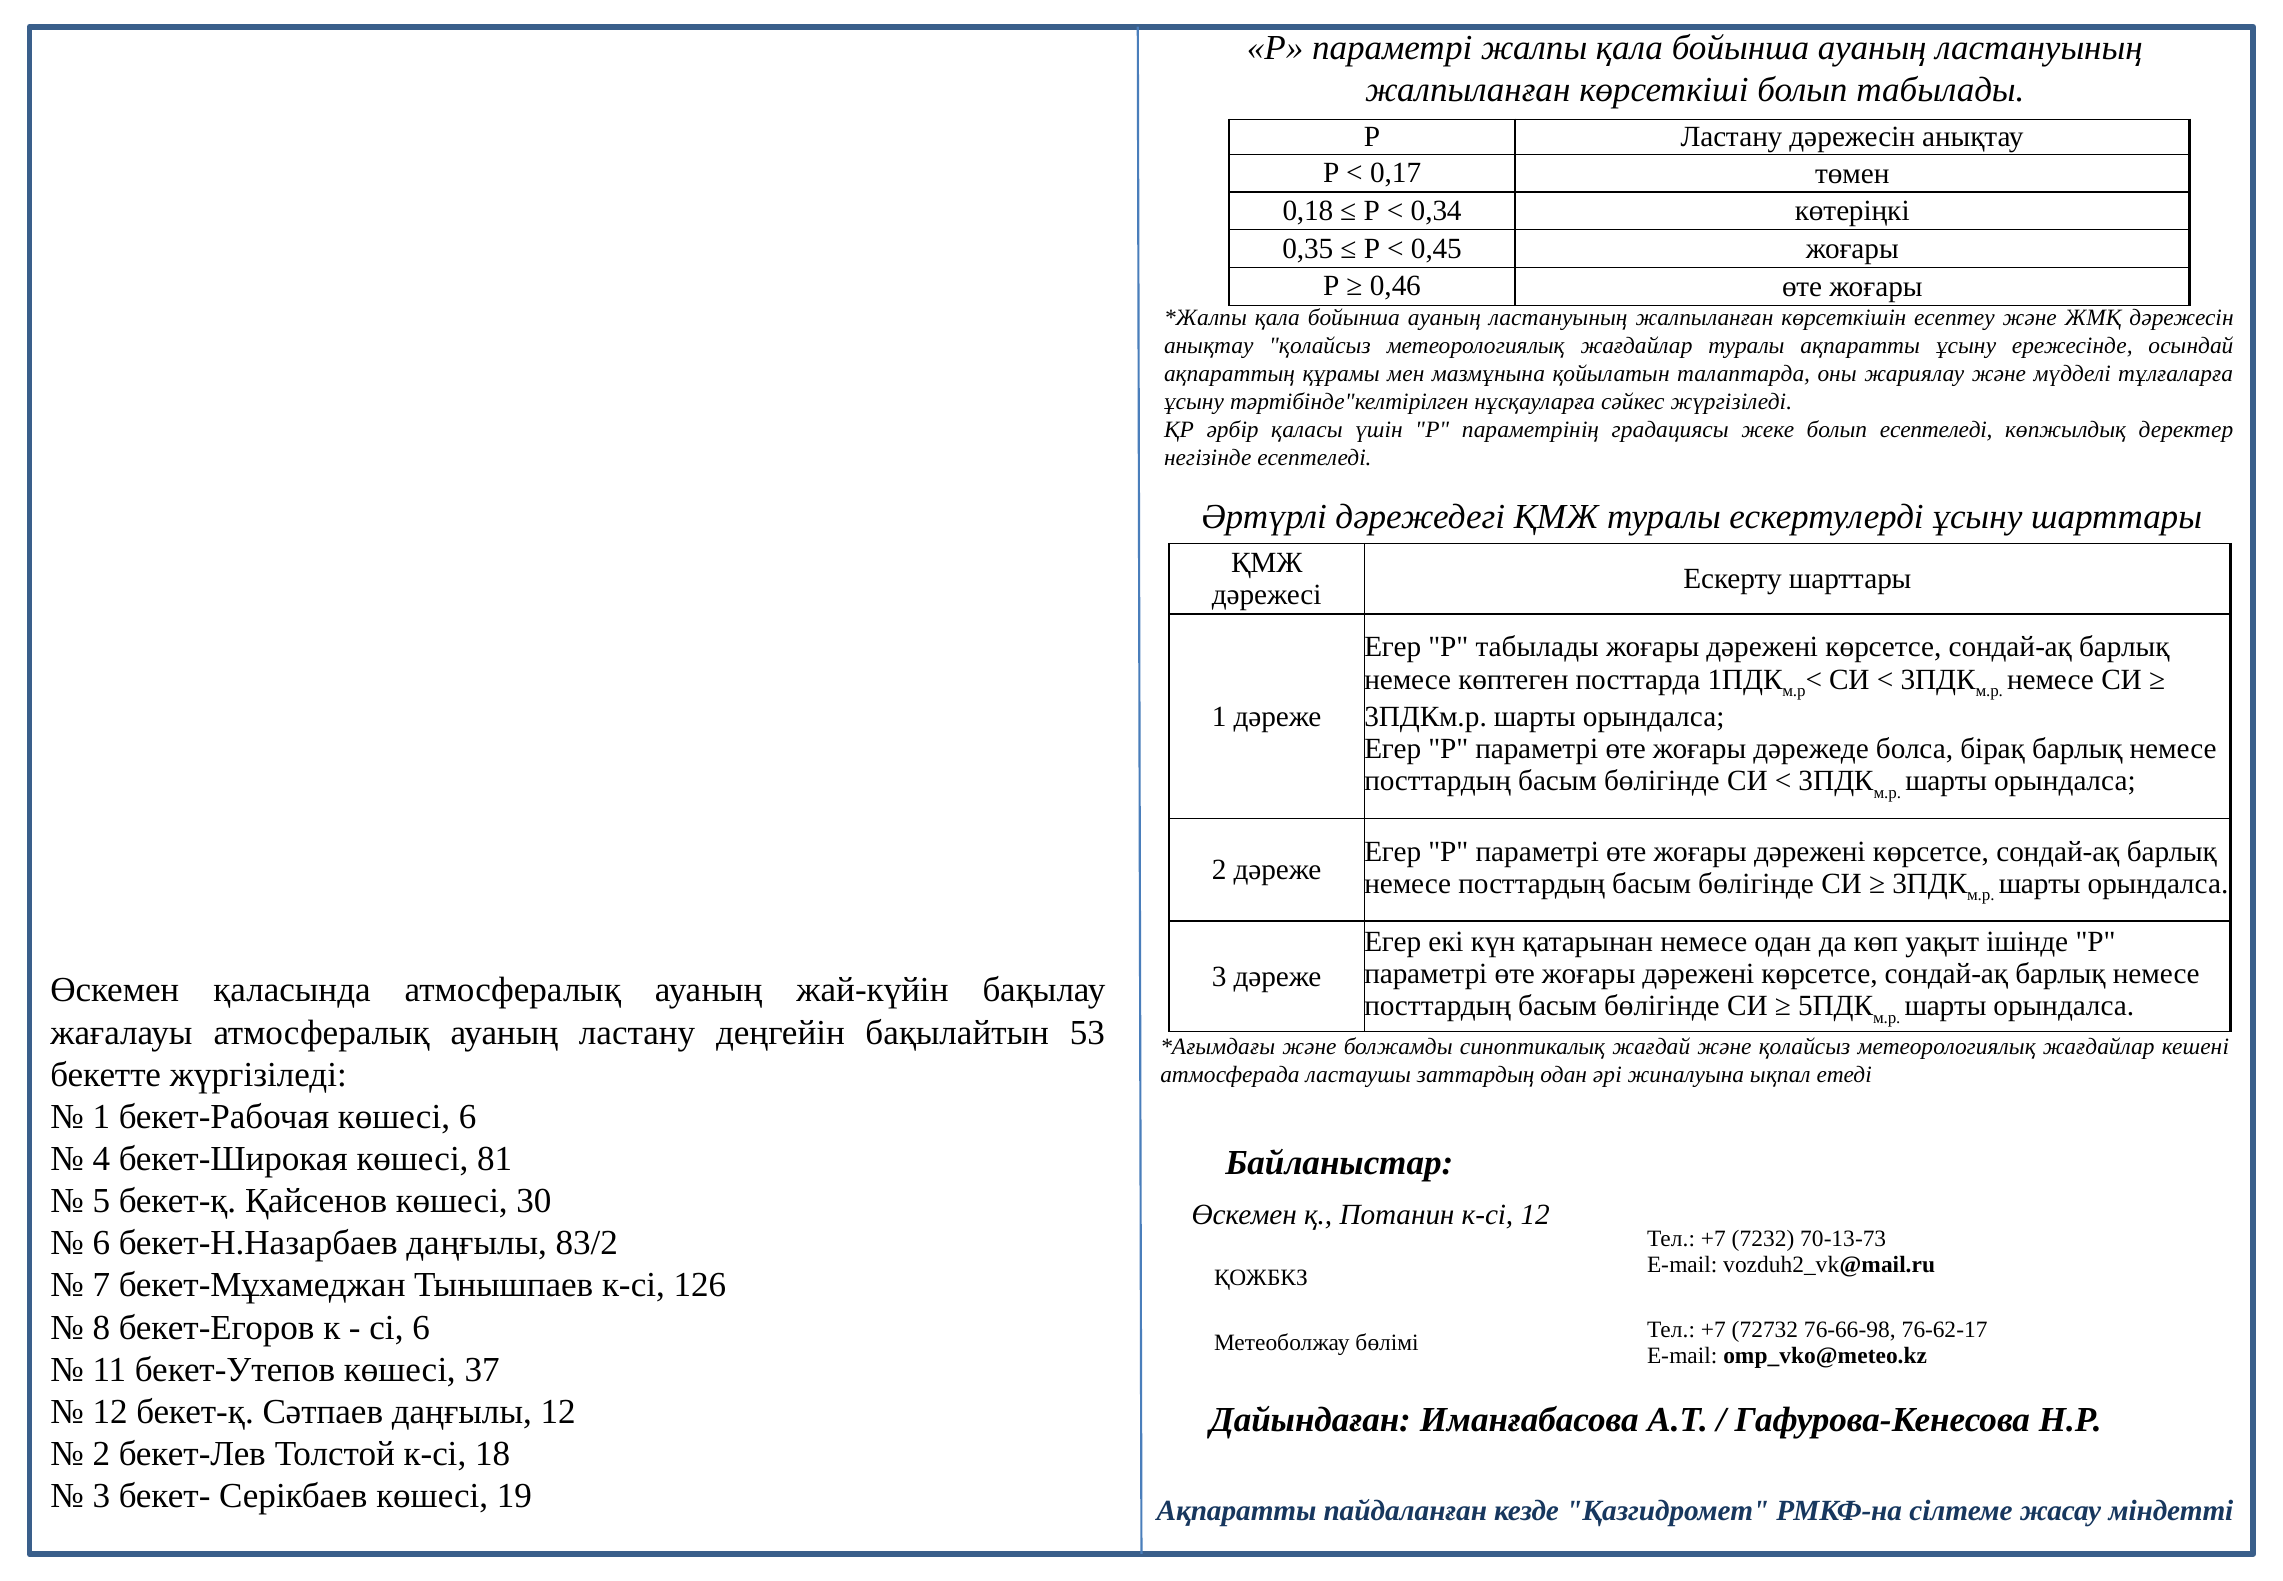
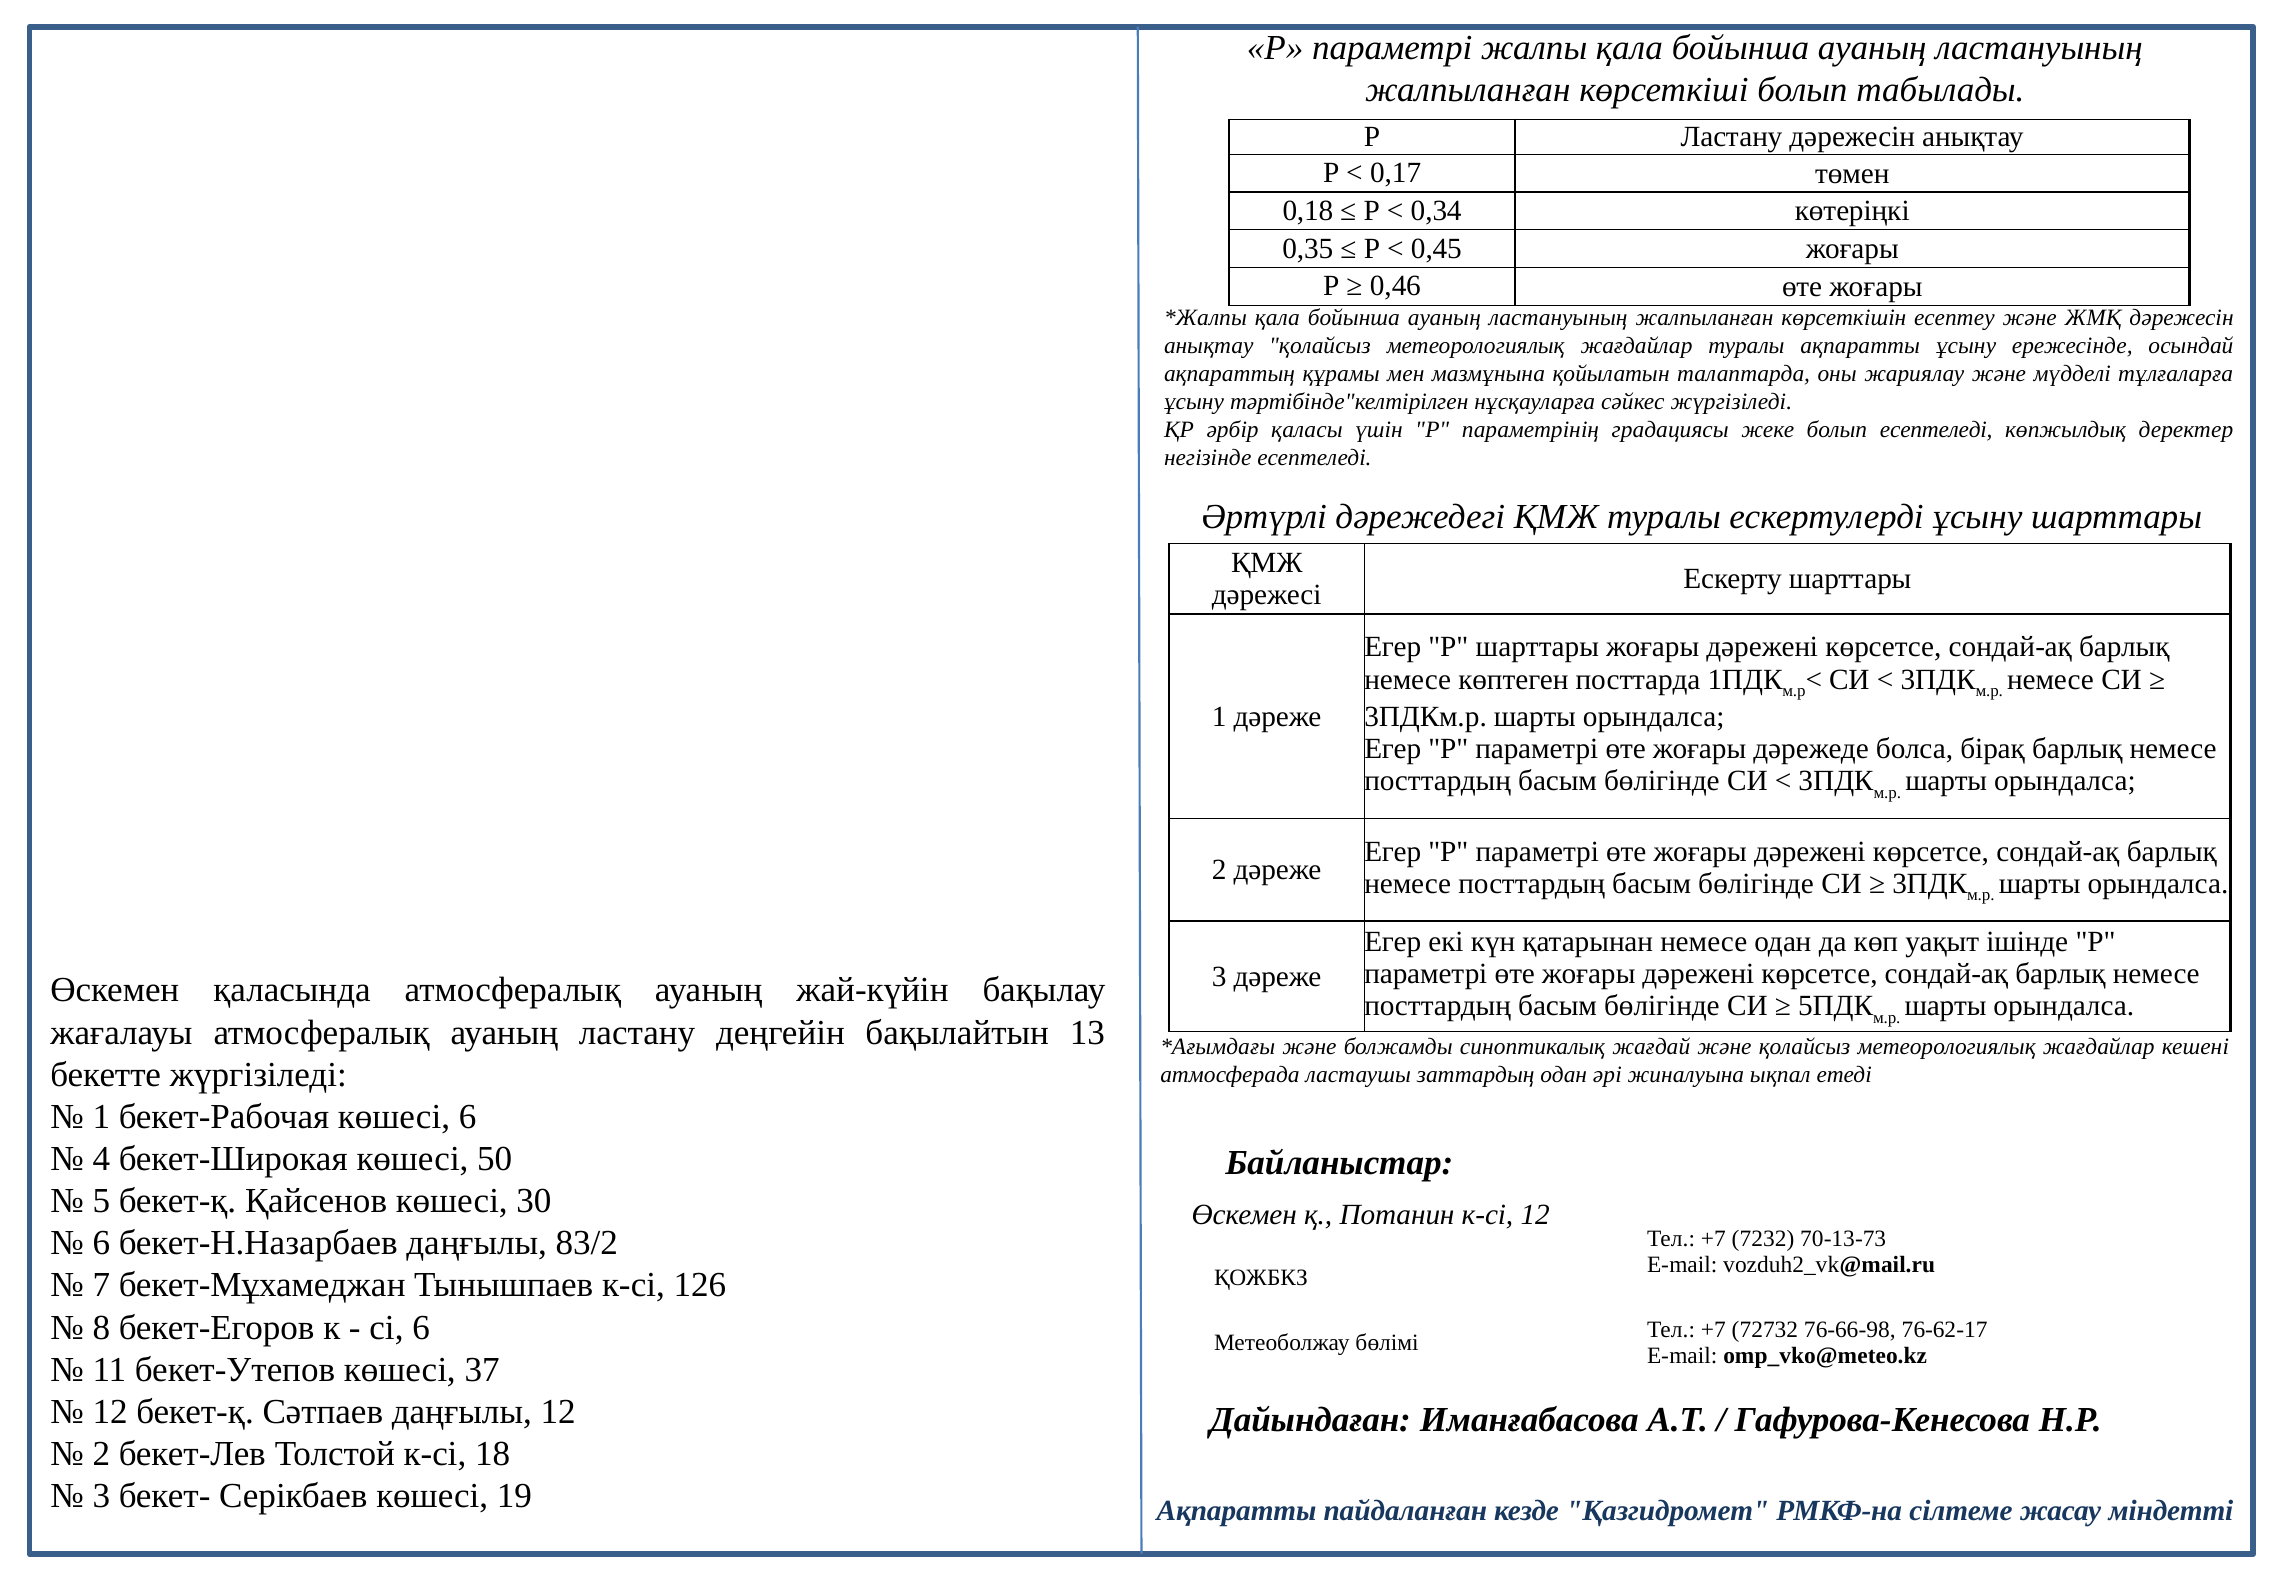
Р табылады: табылады -> шарттары
53: 53 -> 13
81: 81 -> 50
